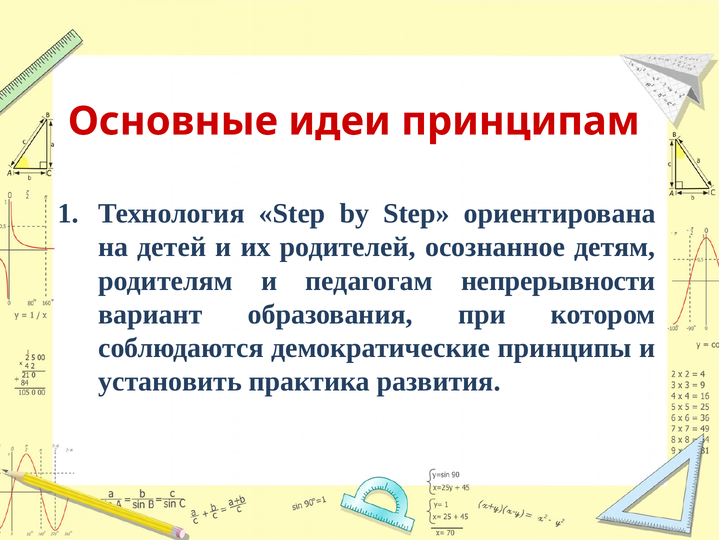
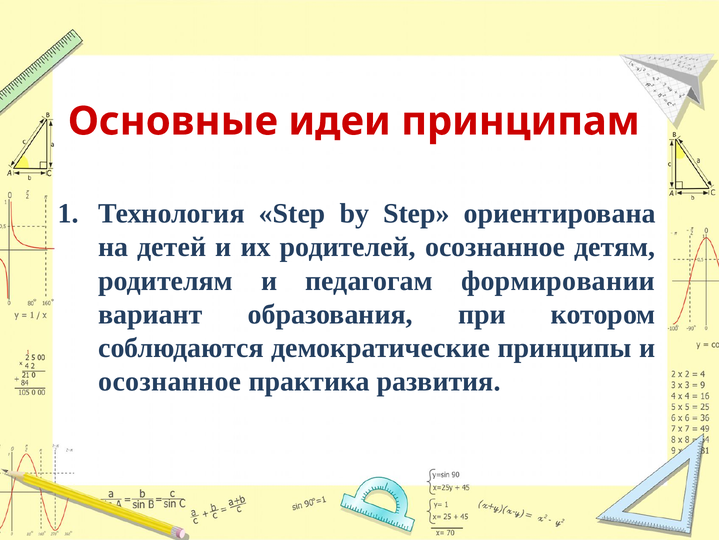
непрерывности: непрерывности -> формировании
установить at (170, 381): установить -> осознанное
